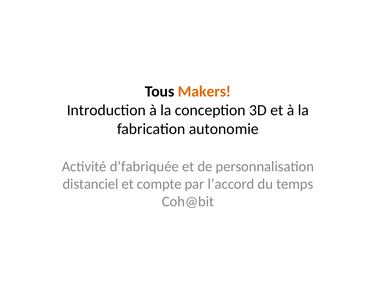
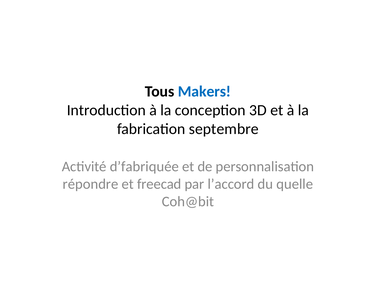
Makers colour: orange -> blue
autonomie: autonomie -> septembre
distanciel: distanciel -> répondre
compte: compte -> freecad
temps: temps -> quelle
